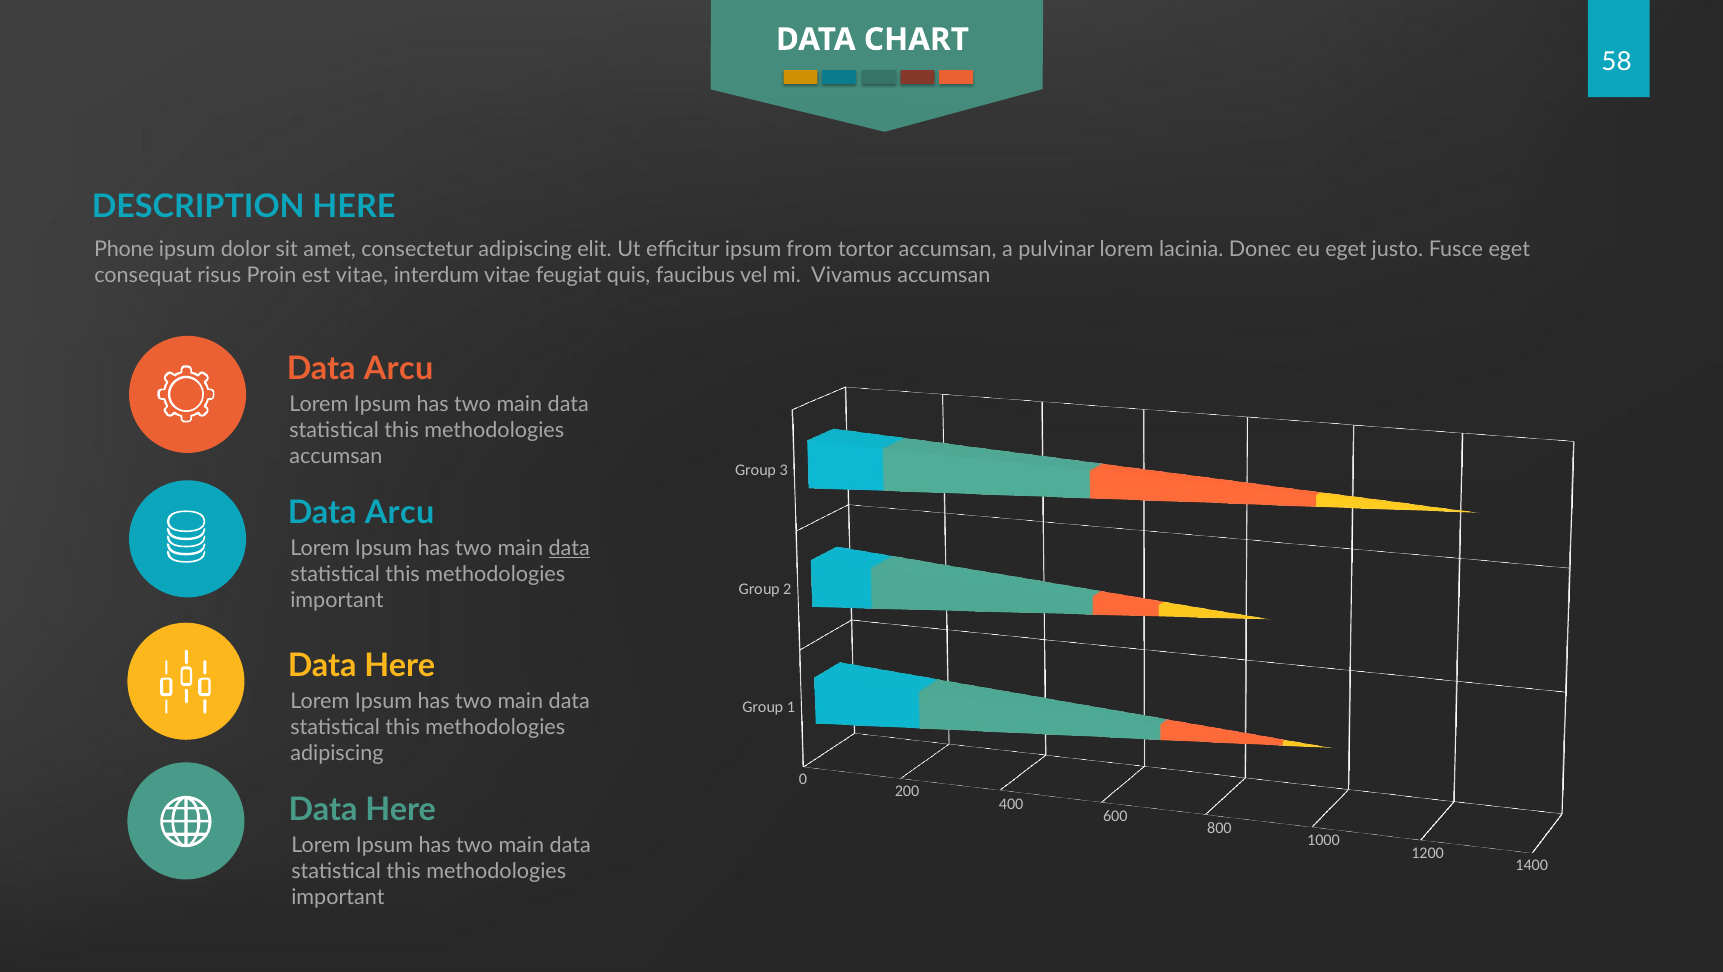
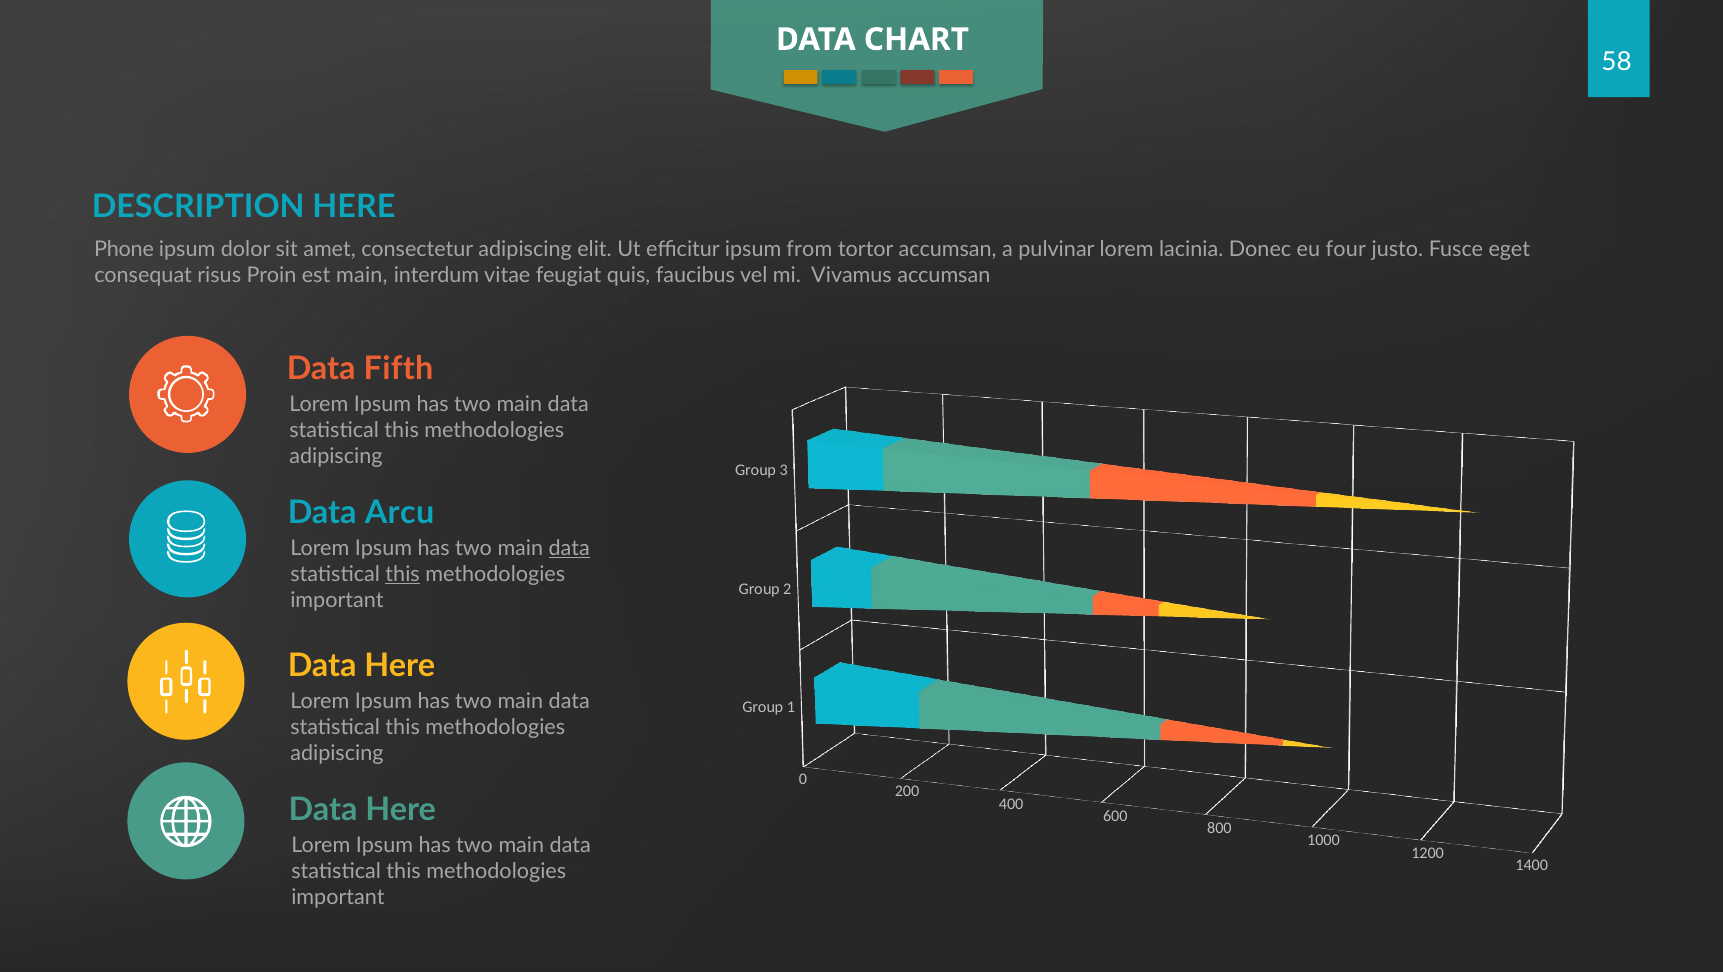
eu eget: eget -> four
est vitae: vitae -> main
Arcu at (399, 369): Arcu -> Fifth
accumsan at (336, 456): accumsan -> adipiscing
this at (403, 574) underline: none -> present
